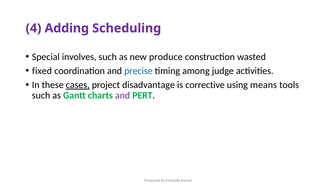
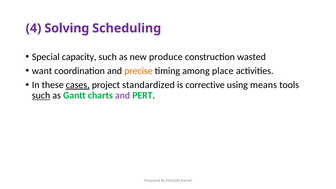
Adding: Adding -> Solving
involves: involves -> capacity
fixed: fixed -> want
precise colour: blue -> orange
judge: judge -> place
disadvantage: disadvantage -> standardized
such at (41, 95) underline: none -> present
